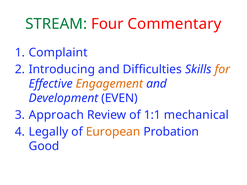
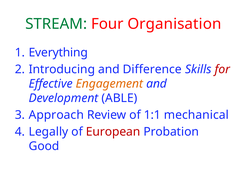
Commentary: Commentary -> Organisation
Complaint: Complaint -> Everything
Difficulties: Difficulties -> Difference
for colour: orange -> red
EVEN: EVEN -> ABLE
European colour: orange -> red
